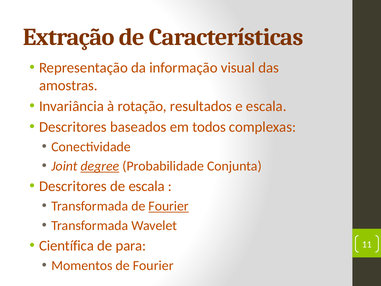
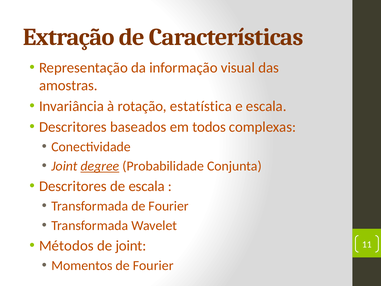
resultados: resultados -> estatística
Fourier at (169, 206) underline: present -> none
Científica: Científica -> Métodos
de para: para -> joint
